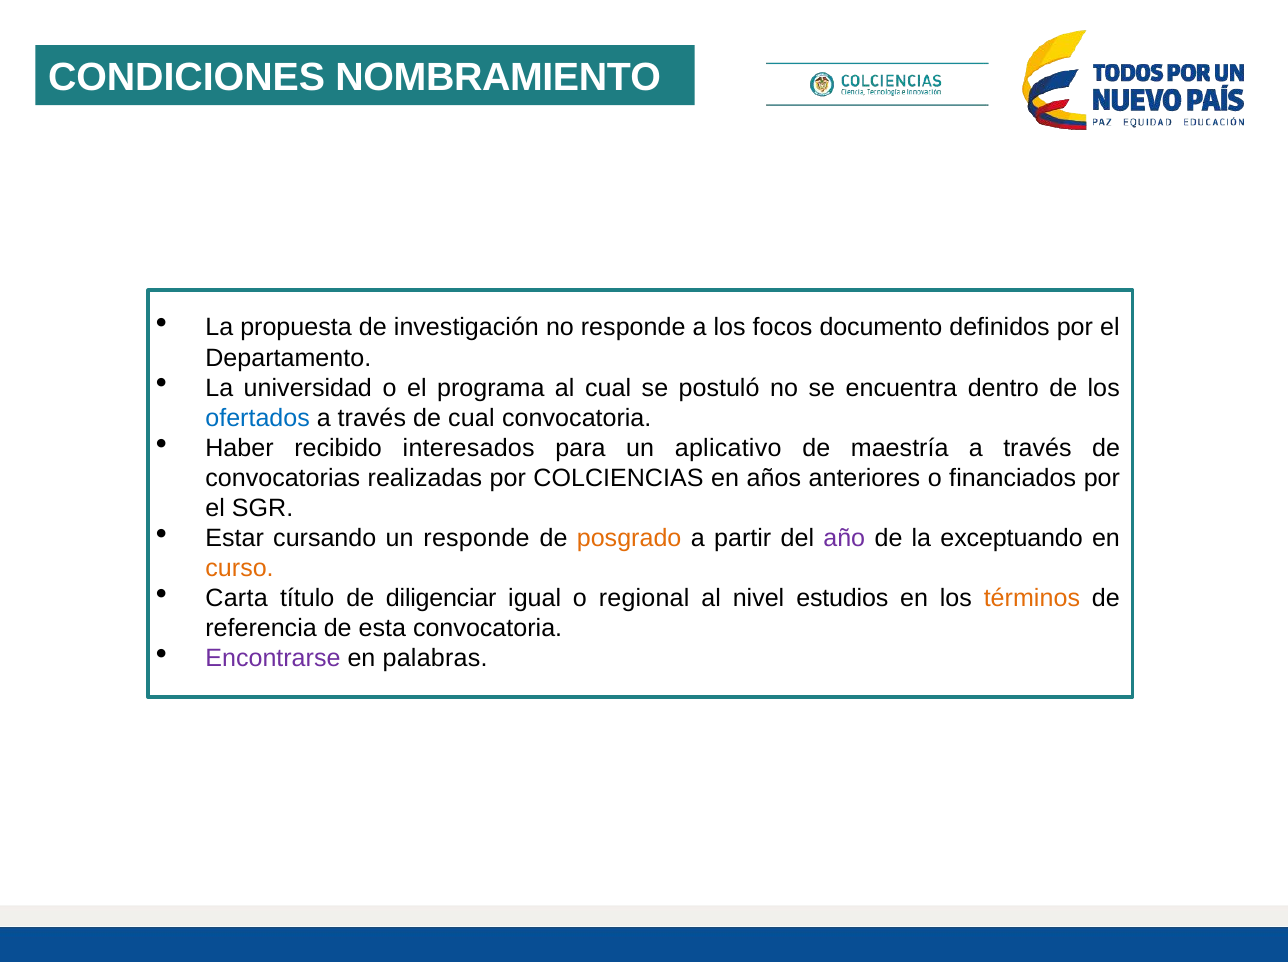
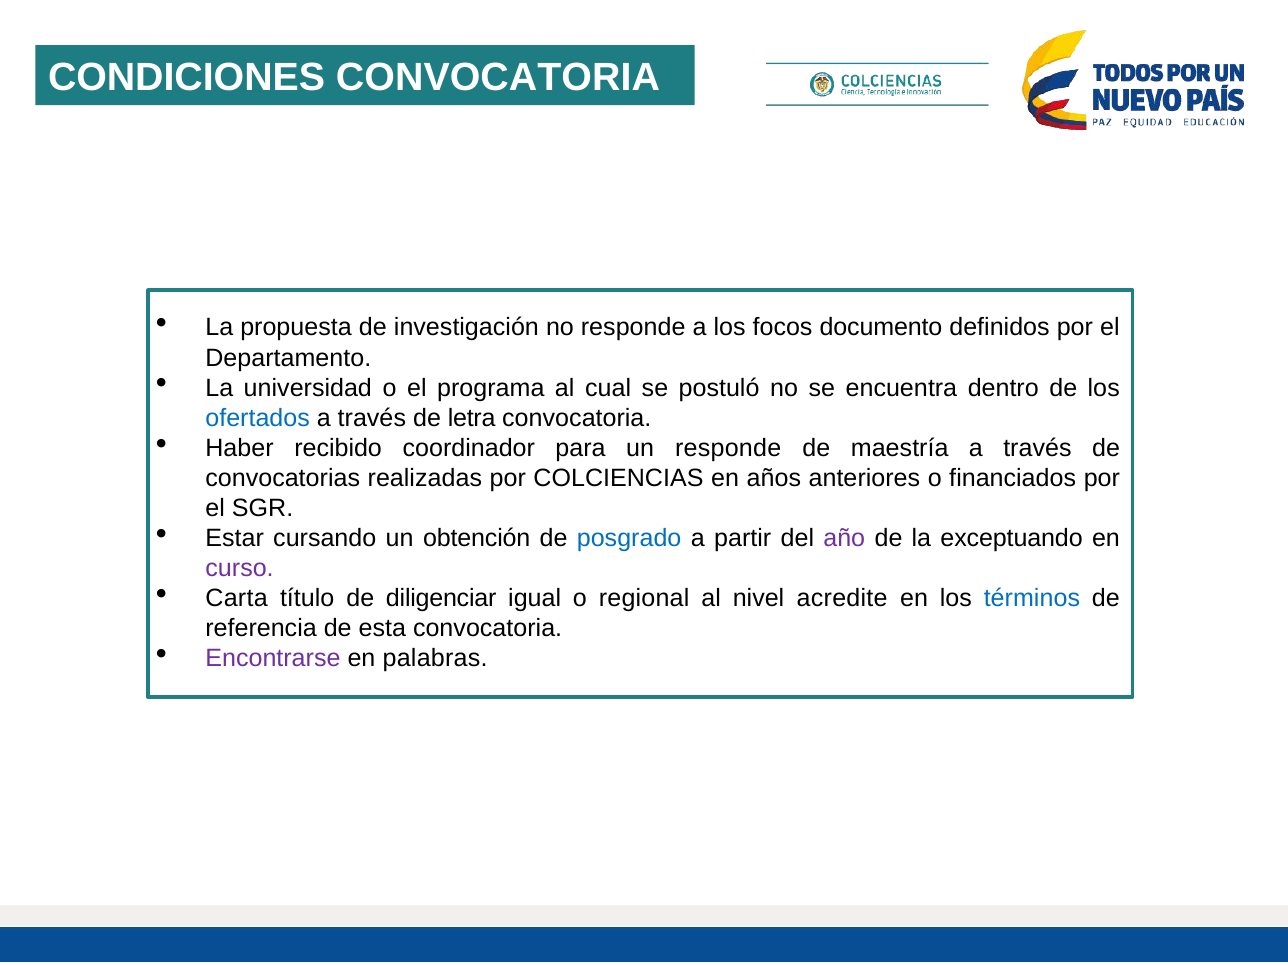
CONDICIONES NOMBRAMIENTO: NOMBRAMIENTO -> CONVOCATORIA
de cual: cual -> letra
interesados: interesados -> coordinador
un aplicativo: aplicativo -> responde
un responde: responde -> obtención
posgrado colour: orange -> blue
curso colour: orange -> purple
estudios: estudios -> acredite
términos colour: orange -> blue
